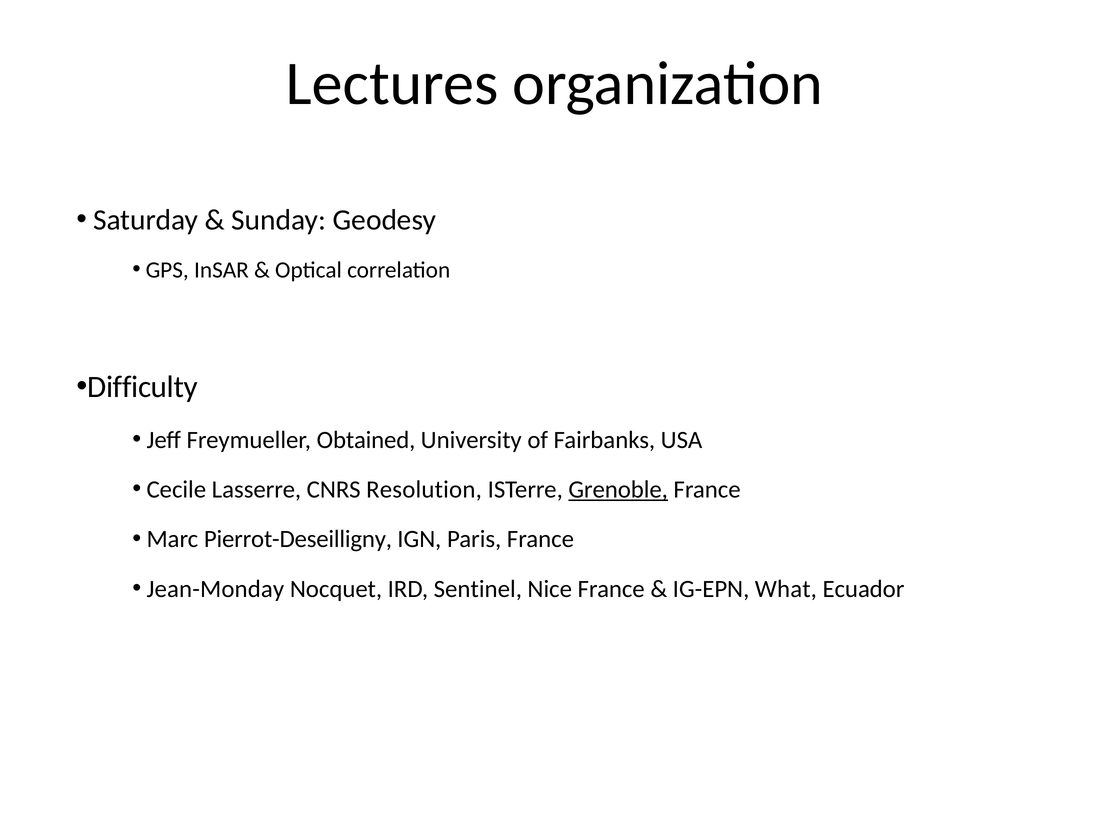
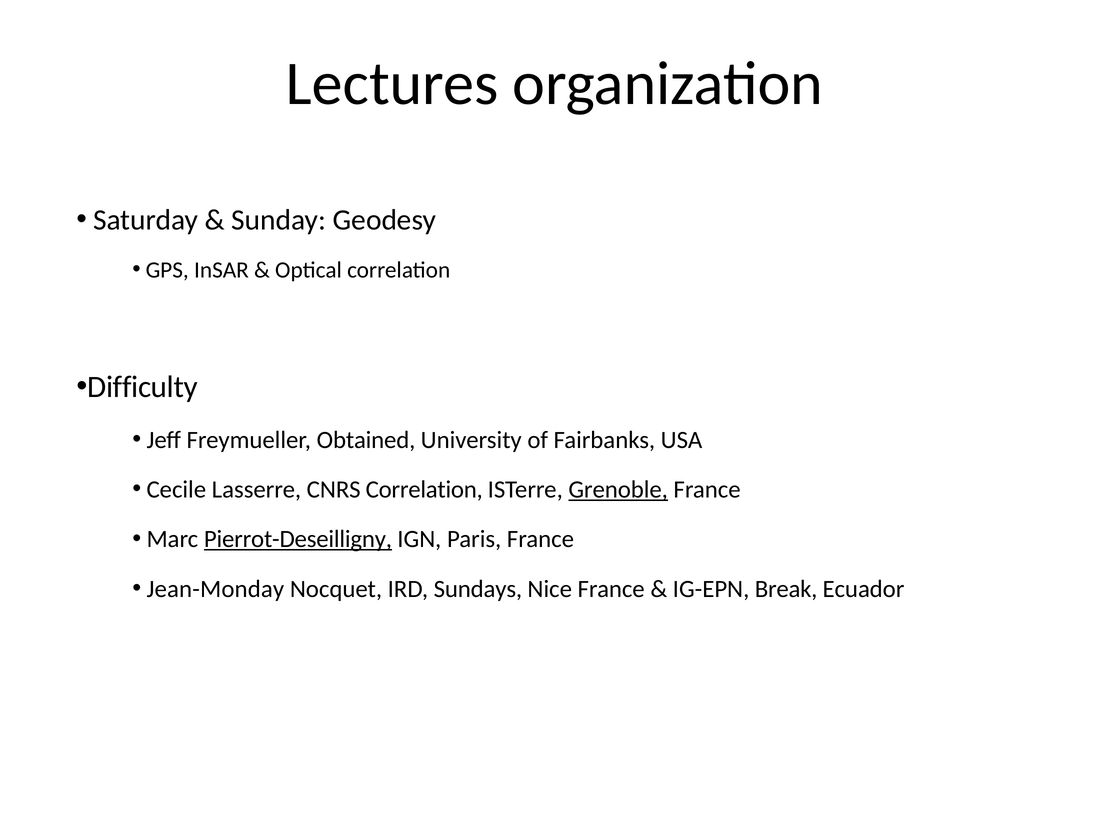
CNRS Resolution: Resolution -> Correlation
Pierrot-Deseilligny underline: none -> present
Sentinel: Sentinel -> Sundays
What: What -> Break
